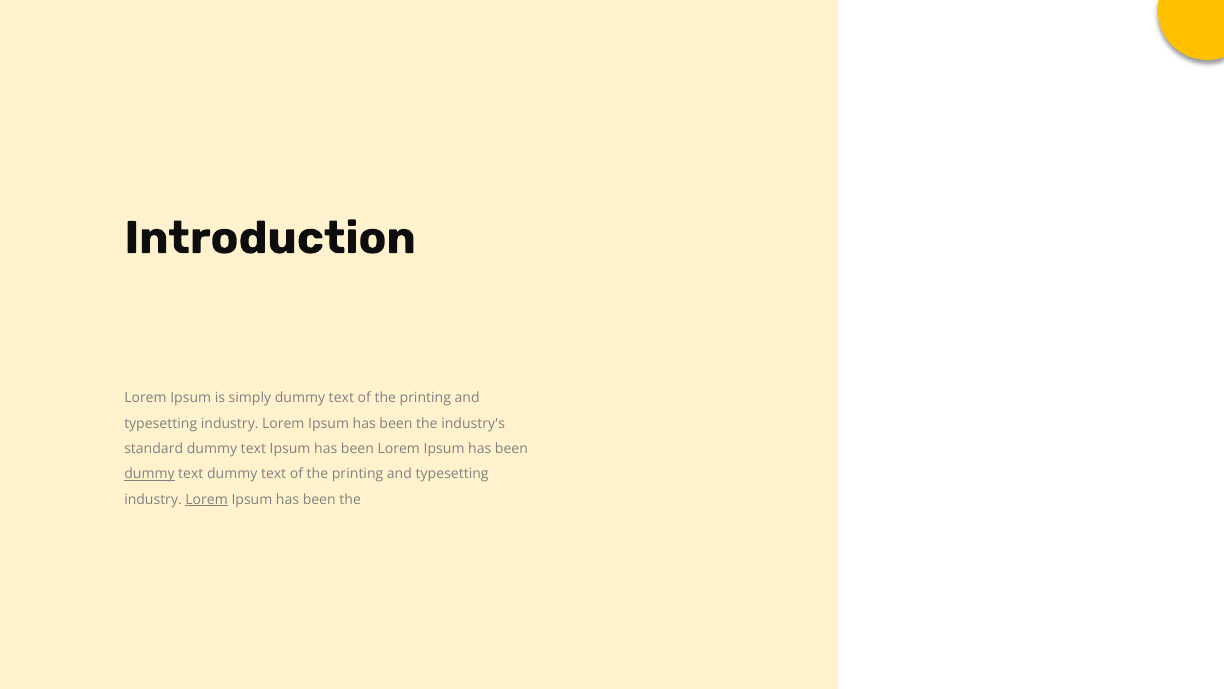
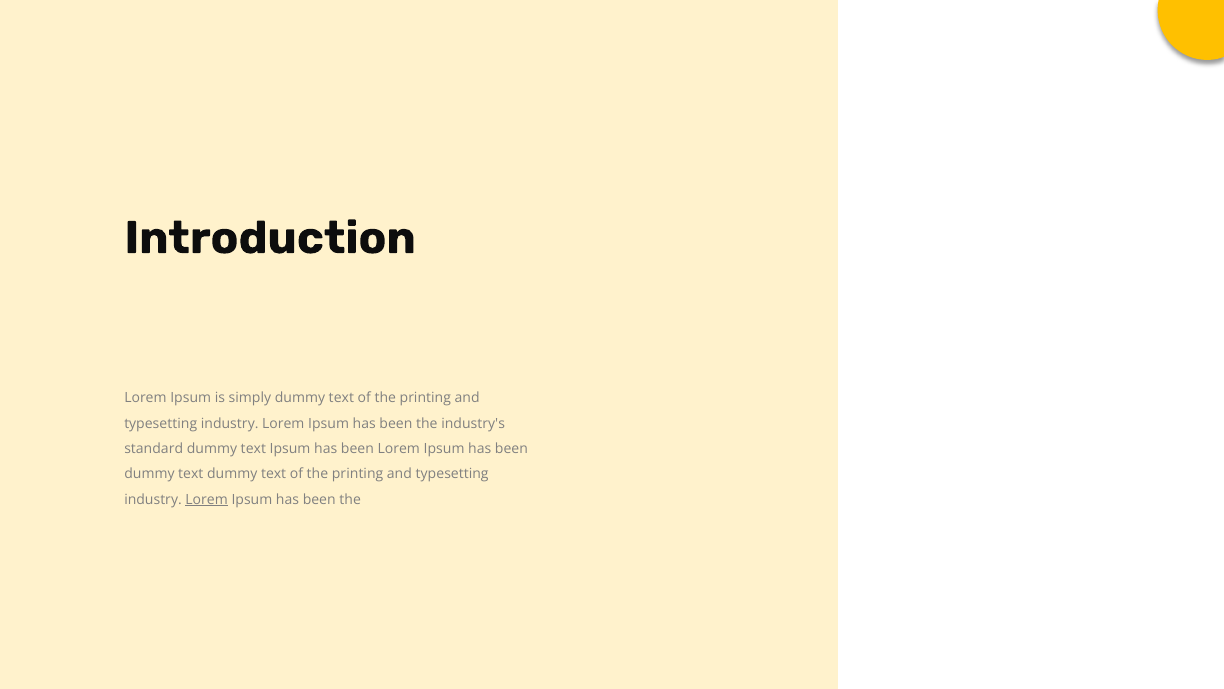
dummy at (149, 474) underline: present -> none
